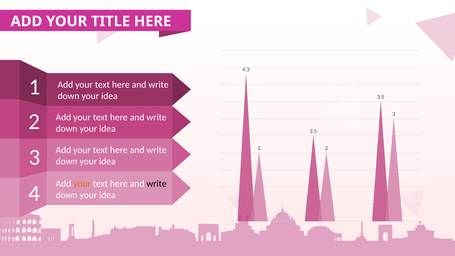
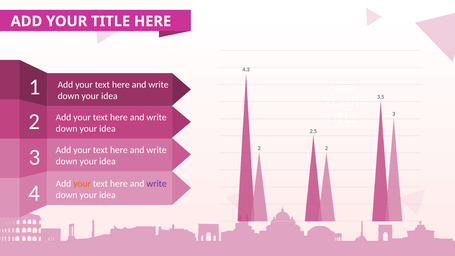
write at (157, 184) colour: black -> purple
